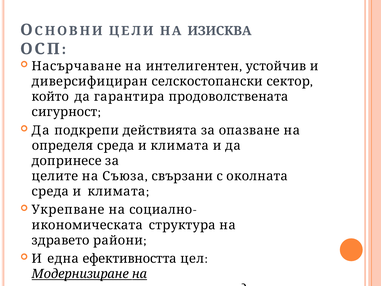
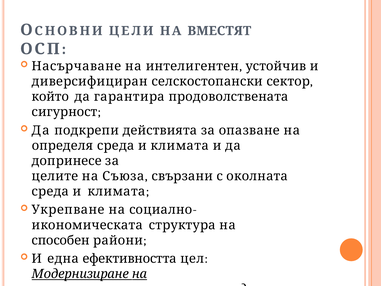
ИЗИСКВА: ИЗИСКВА -> ВМЕСТЯТ
здравето: здравето -> способен
